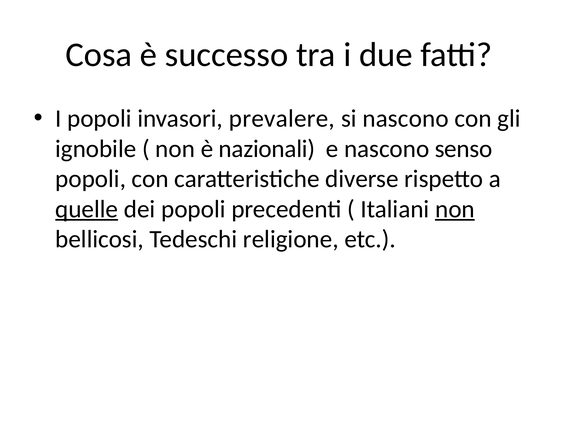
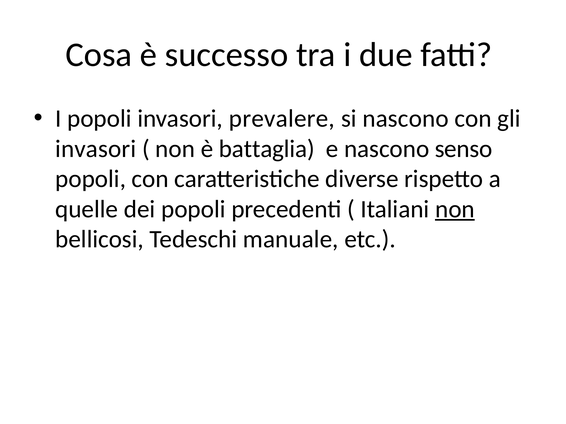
ignobile at (96, 149): ignobile -> invasori
nazionali: nazionali -> battaglia
quelle underline: present -> none
religione: religione -> manuale
